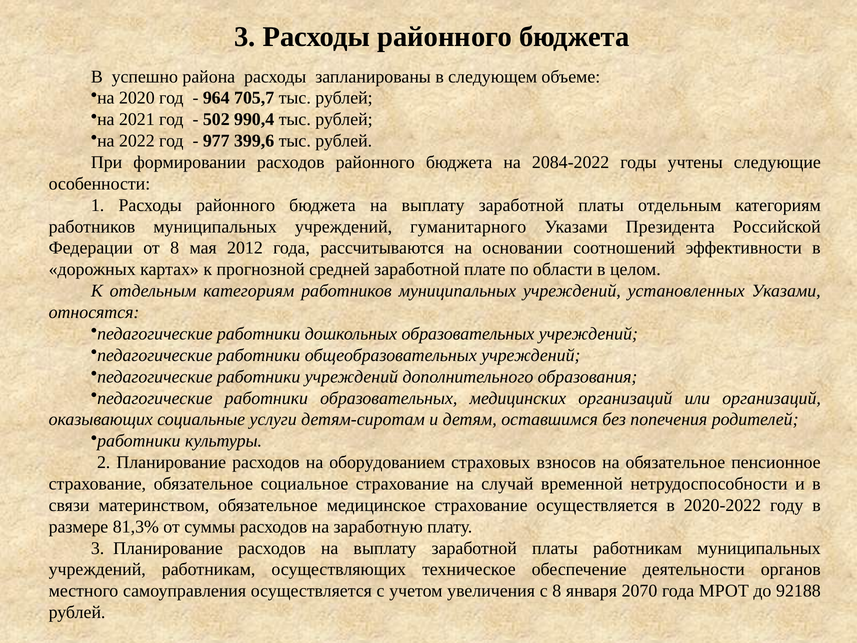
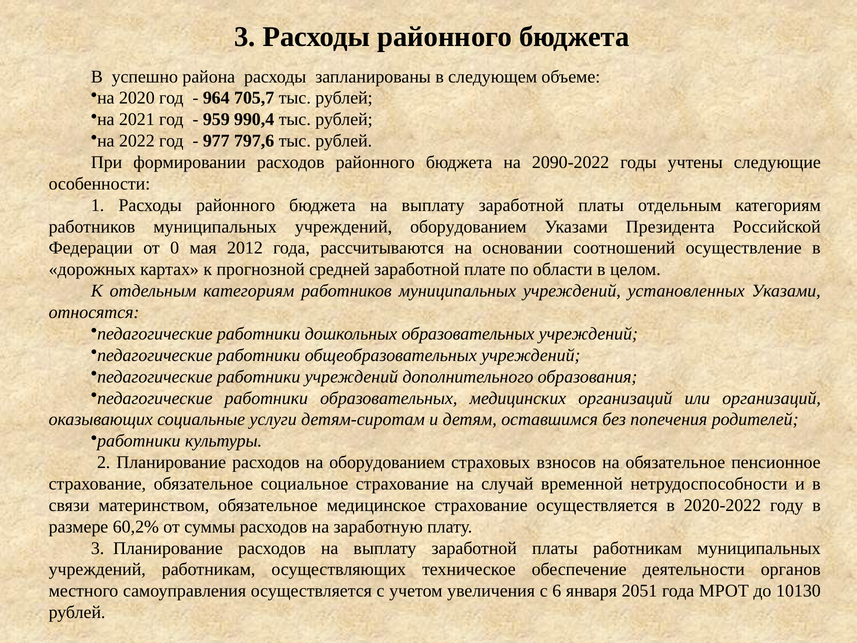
502: 502 -> 959
399,6: 399,6 -> 797,6
2084-2022: 2084-2022 -> 2090-2022
учреждений гуманитарного: гуманитарного -> оборудованием
от 8: 8 -> 0
эффективности: эффективности -> осуществление
81,3%: 81,3% -> 60,2%
с 8: 8 -> 6
2070: 2070 -> 2051
92188: 92188 -> 10130
